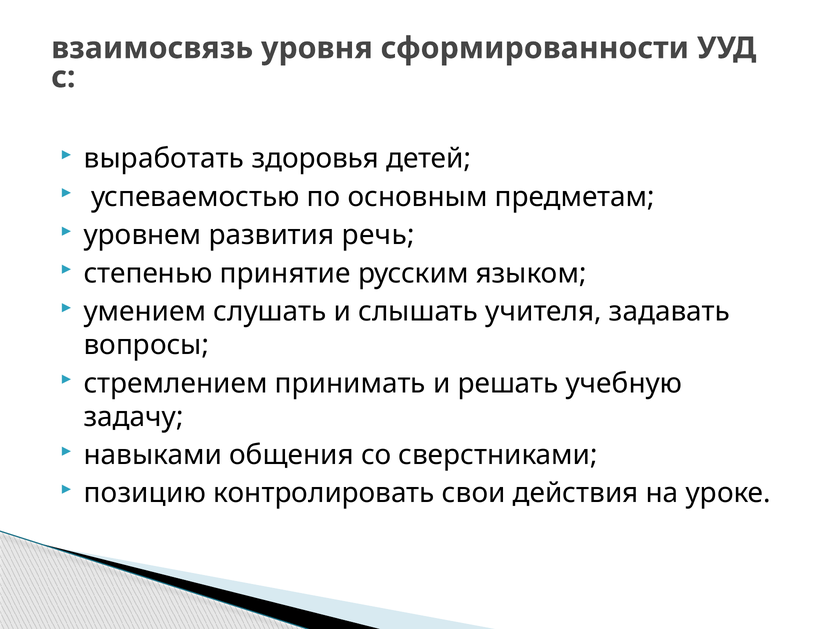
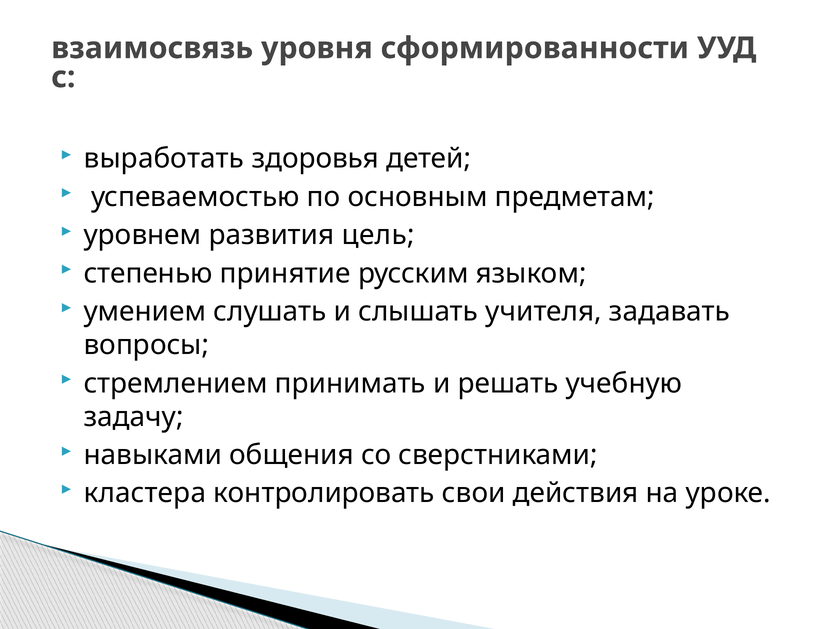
речь: речь -> цель
позицию: позицию -> кластера
